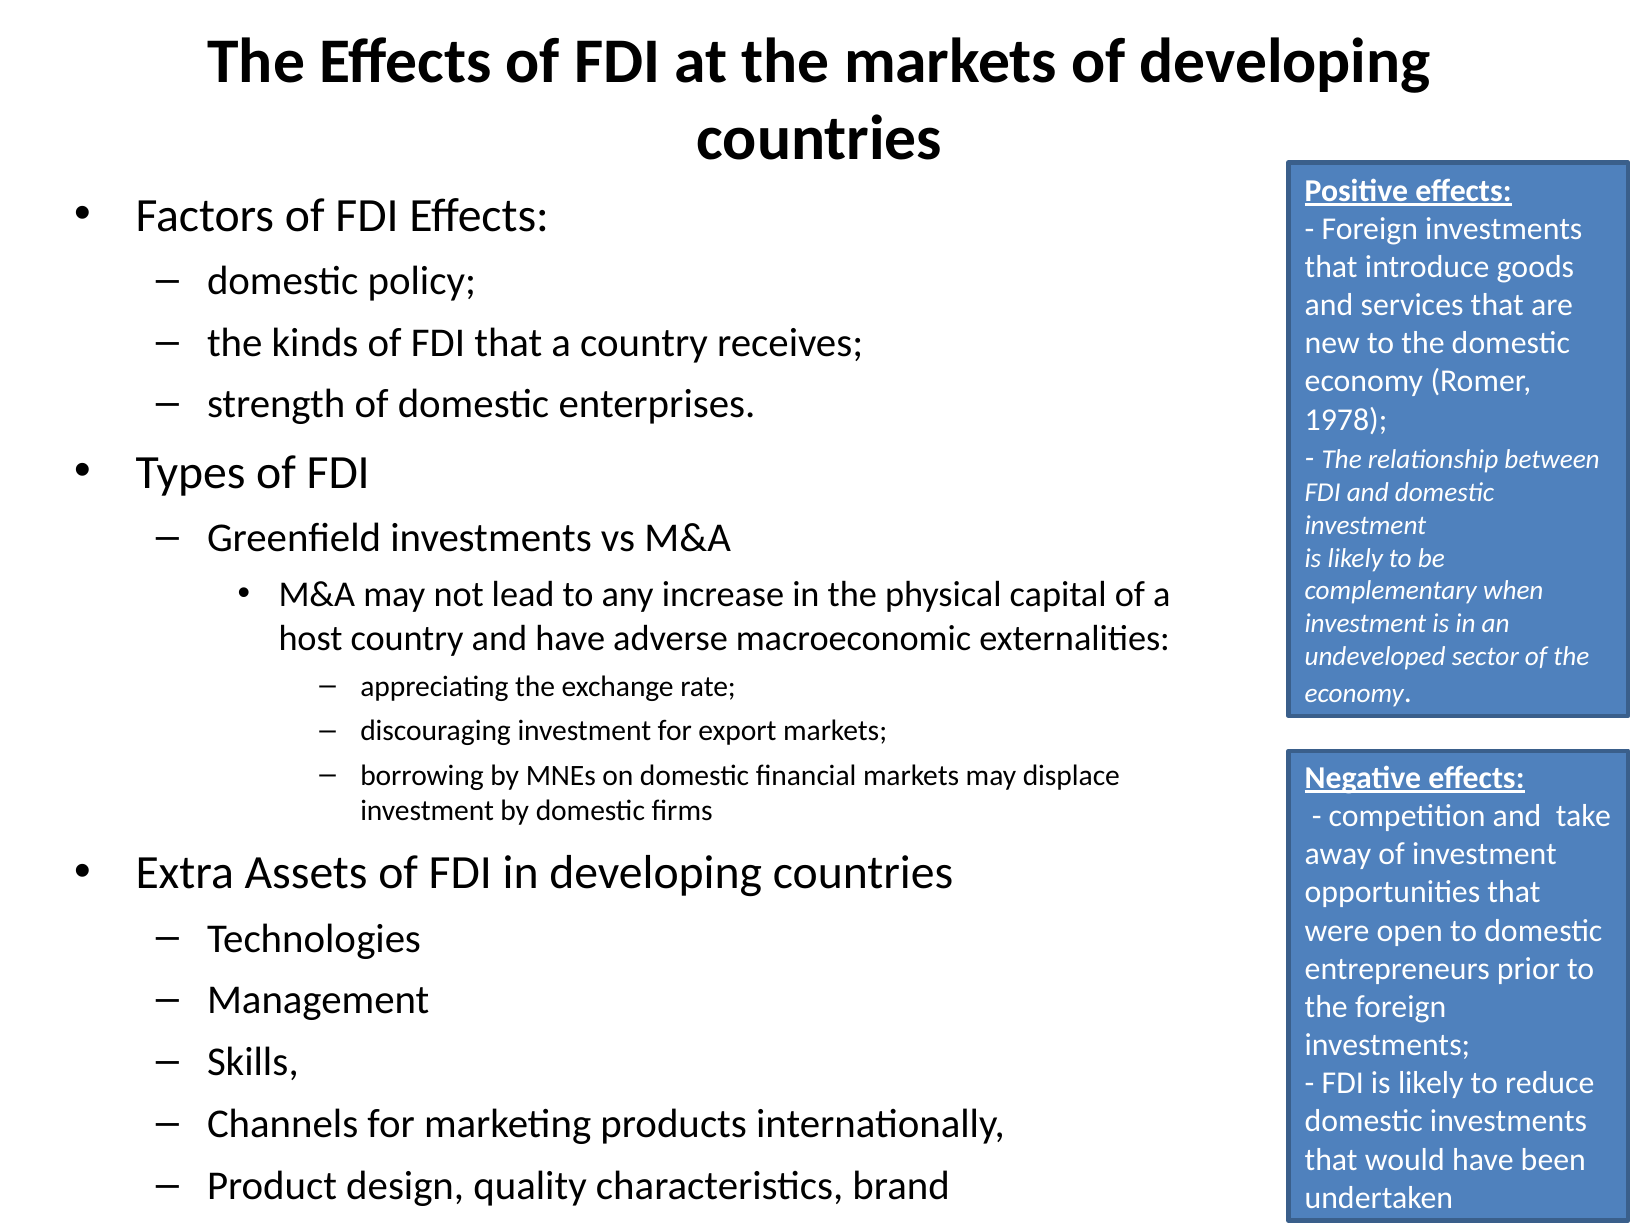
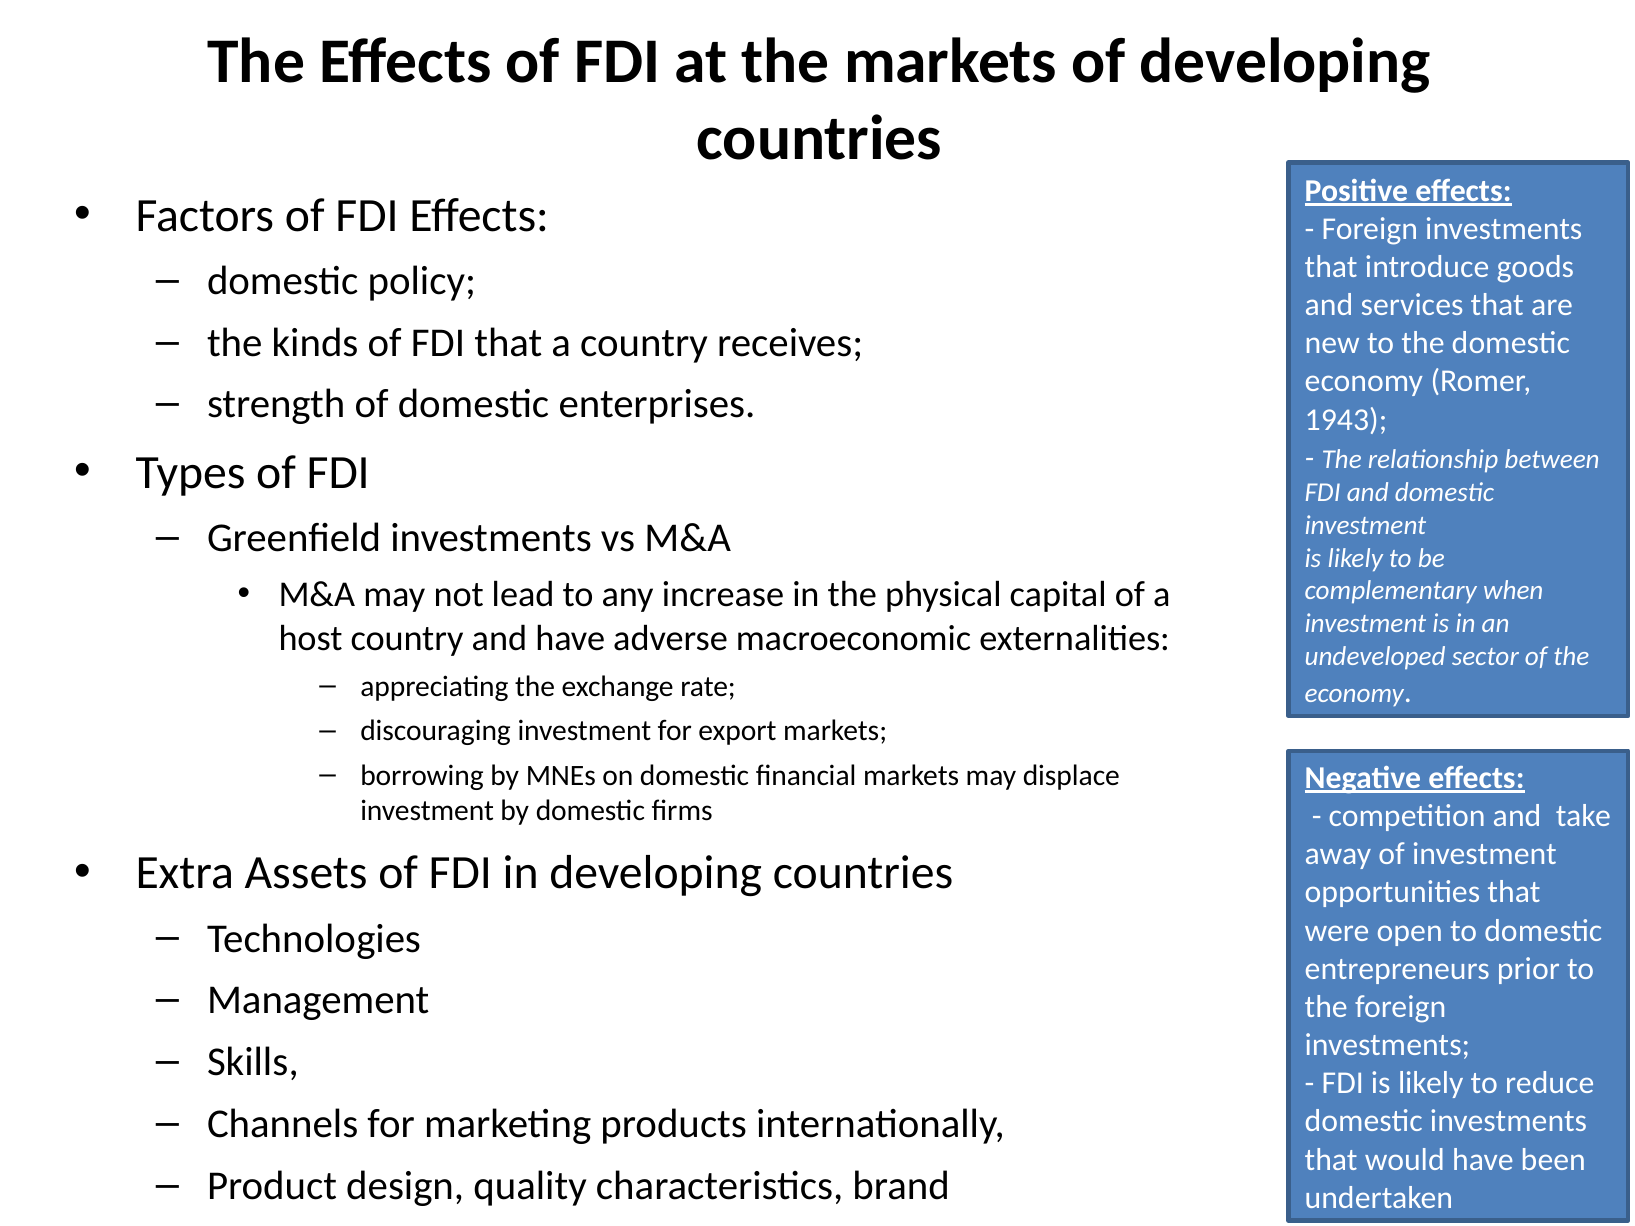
1978: 1978 -> 1943
